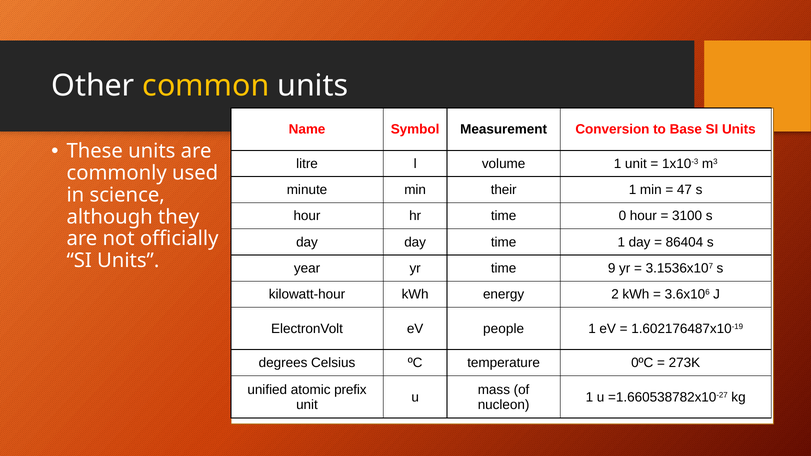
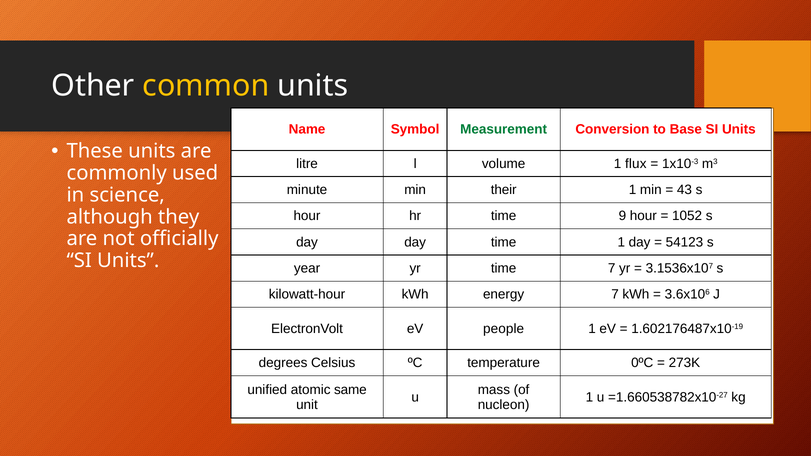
Measurement colour: black -> green
1 unit: unit -> flux
47: 47 -> 43
0: 0 -> 9
3100: 3100 -> 1052
86404: 86404 -> 54123
time 9: 9 -> 7
energy 2: 2 -> 7
prefix: prefix -> same
